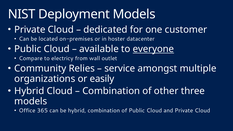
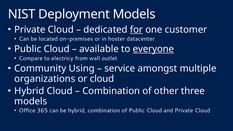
for underline: none -> present
Relies: Relies -> Using
or easily: easily -> cloud
